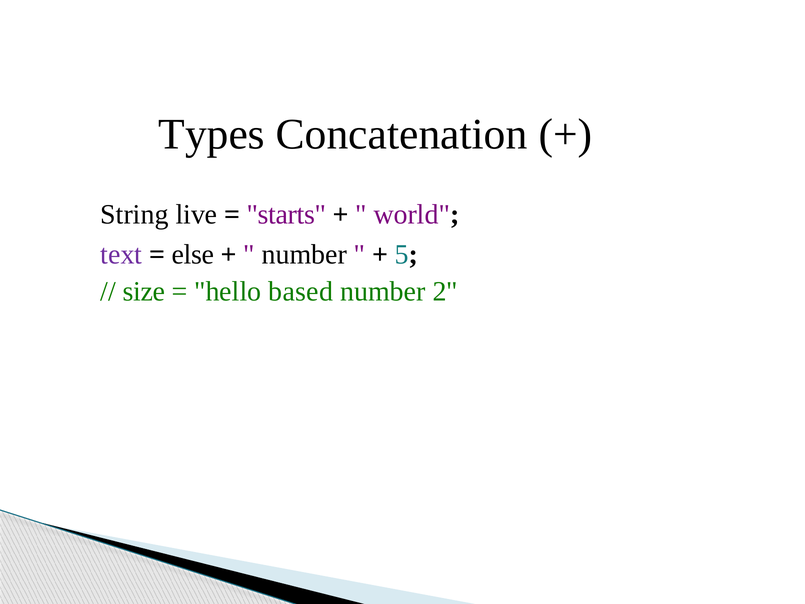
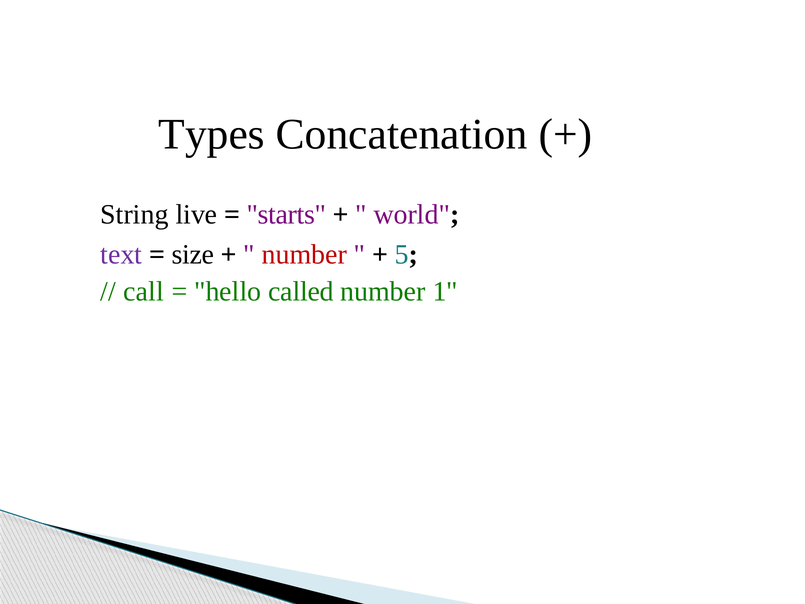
else: else -> size
number at (304, 255) colour: black -> red
size: size -> call
based: based -> called
2: 2 -> 1
